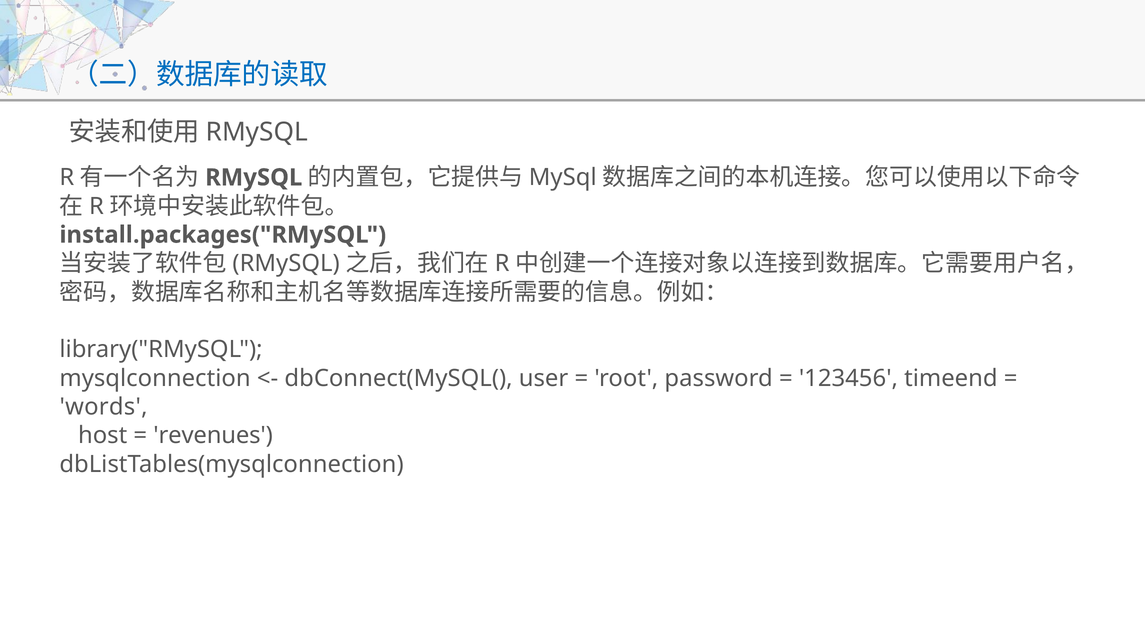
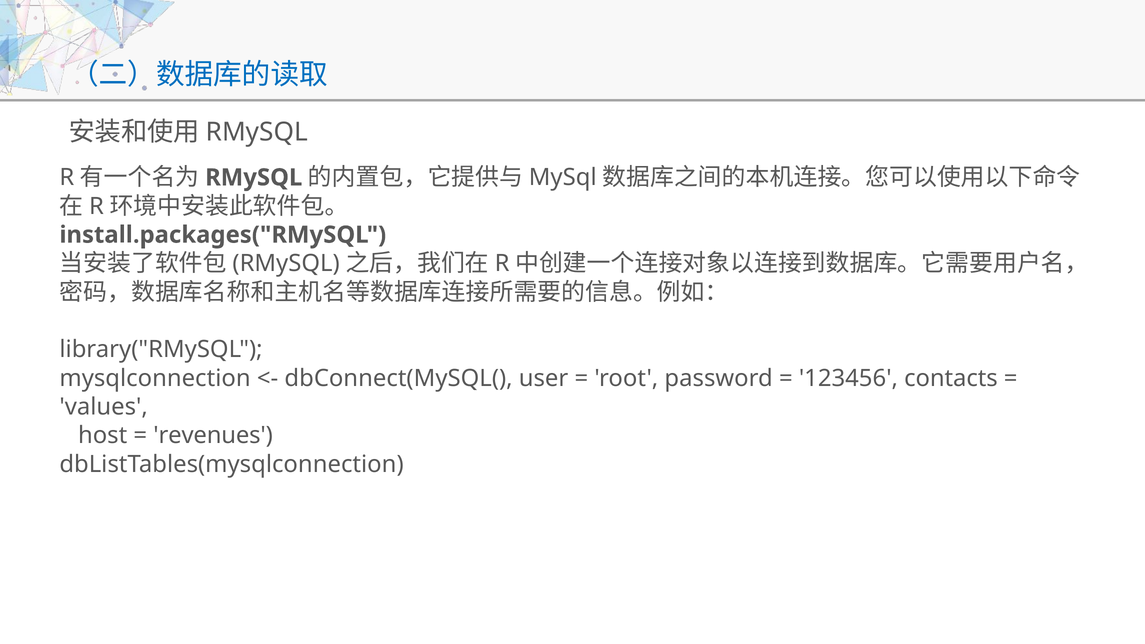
timeend: timeend -> contacts
words: words -> values
